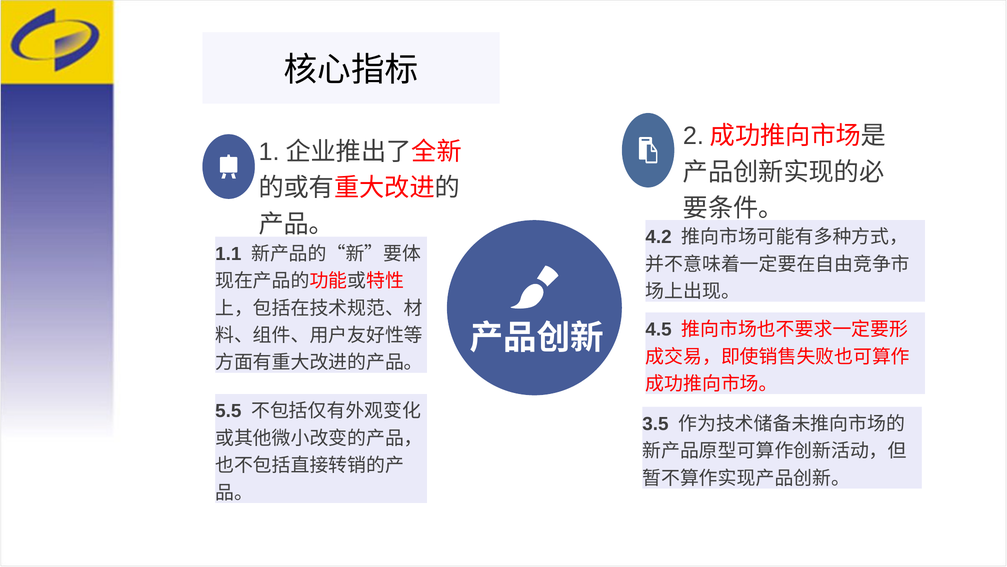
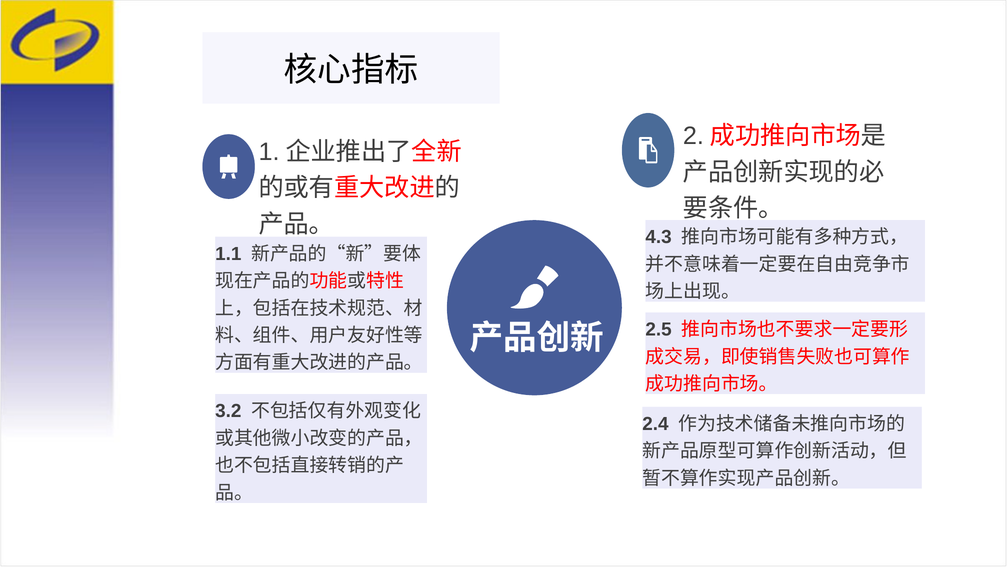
4.2: 4.2 -> 4.3
4.5: 4.5 -> 2.5
5.5: 5.5 -> 3.2
3.5: 3.5 -> 2.4
